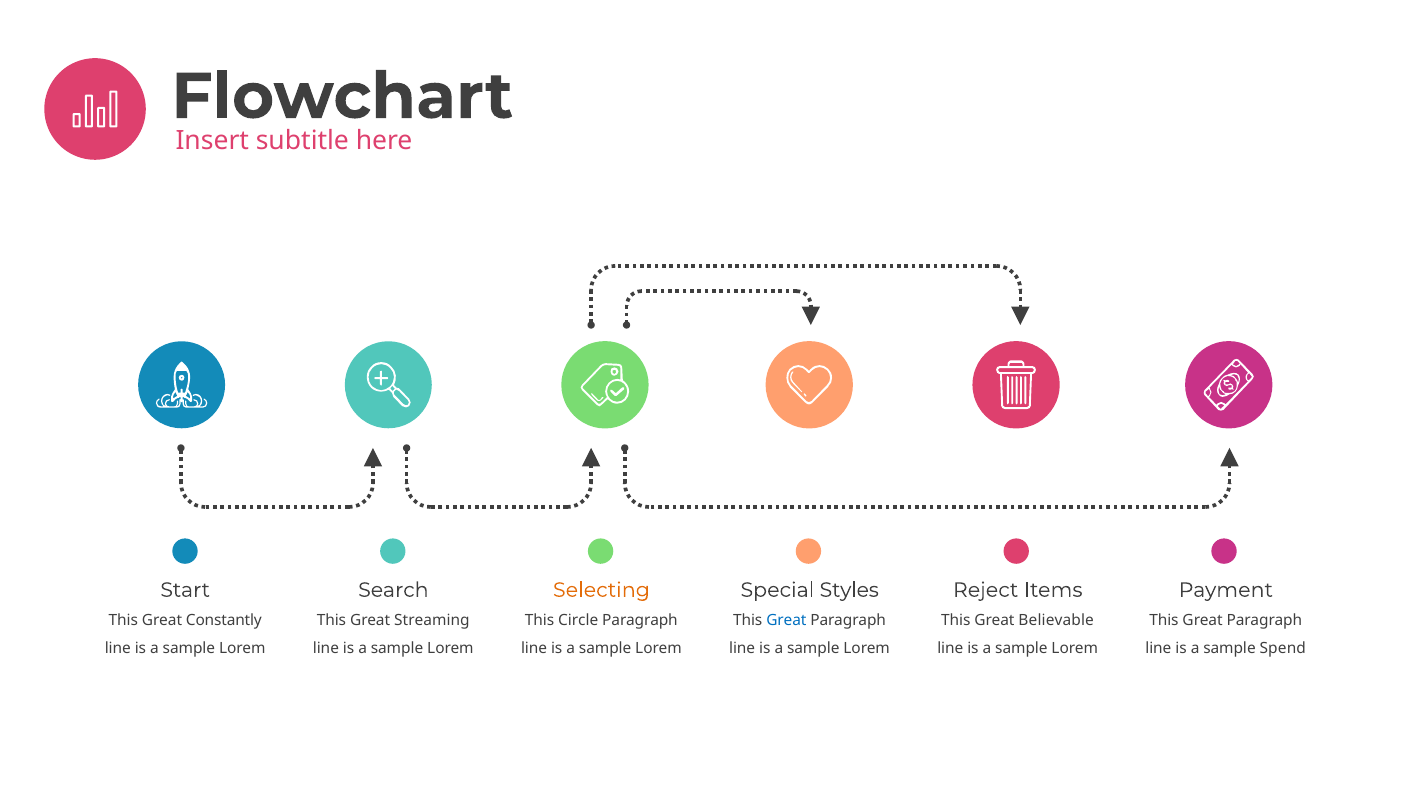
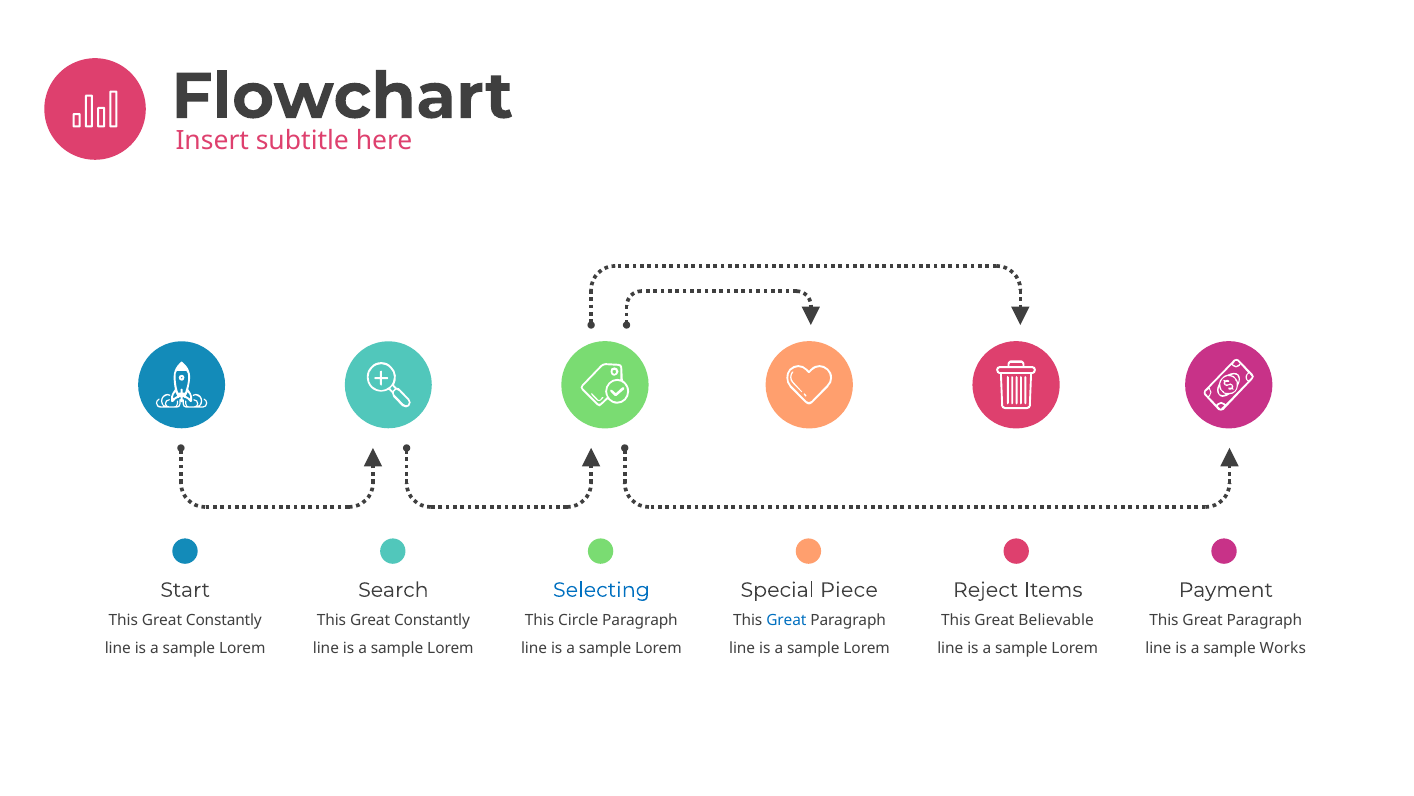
Selecting colour: orange -> blue
Styles: Styles -> Piece
Streaming at (432, 620): Streaming -> Constantly
Spend: Spend -> Works
